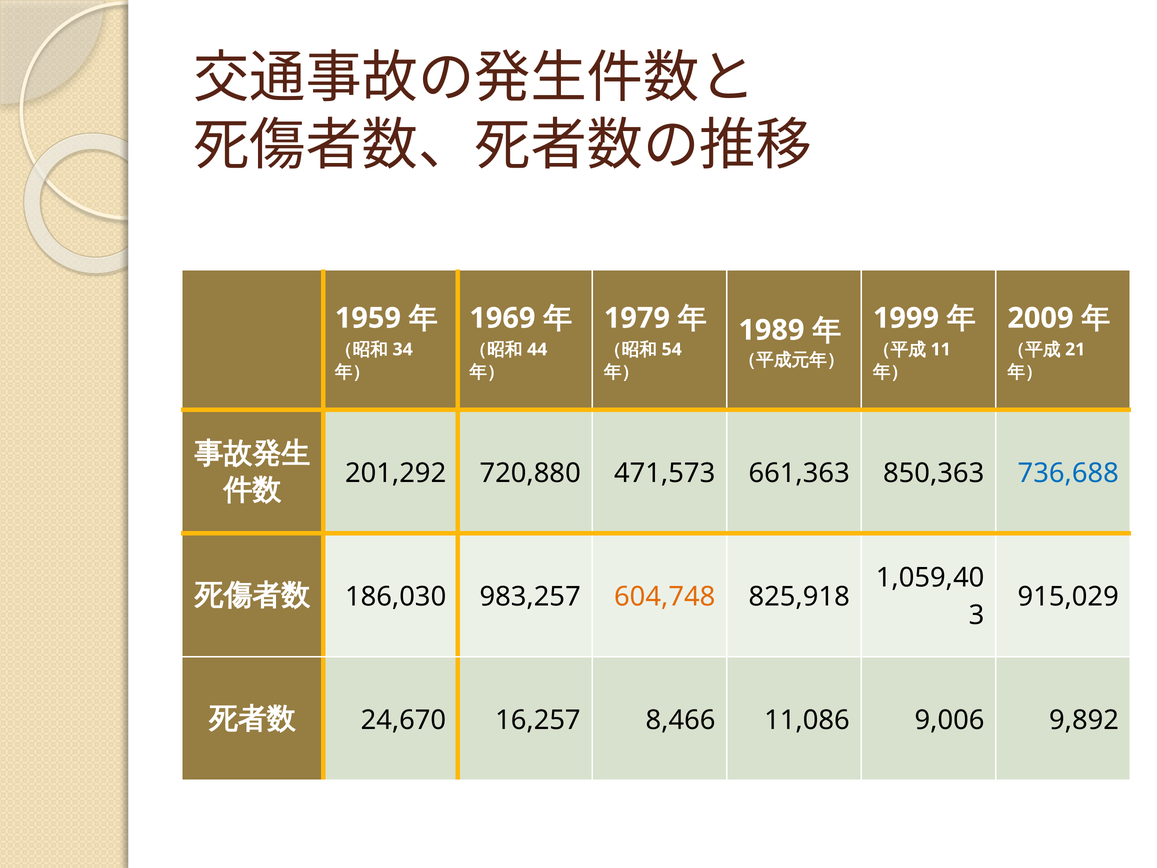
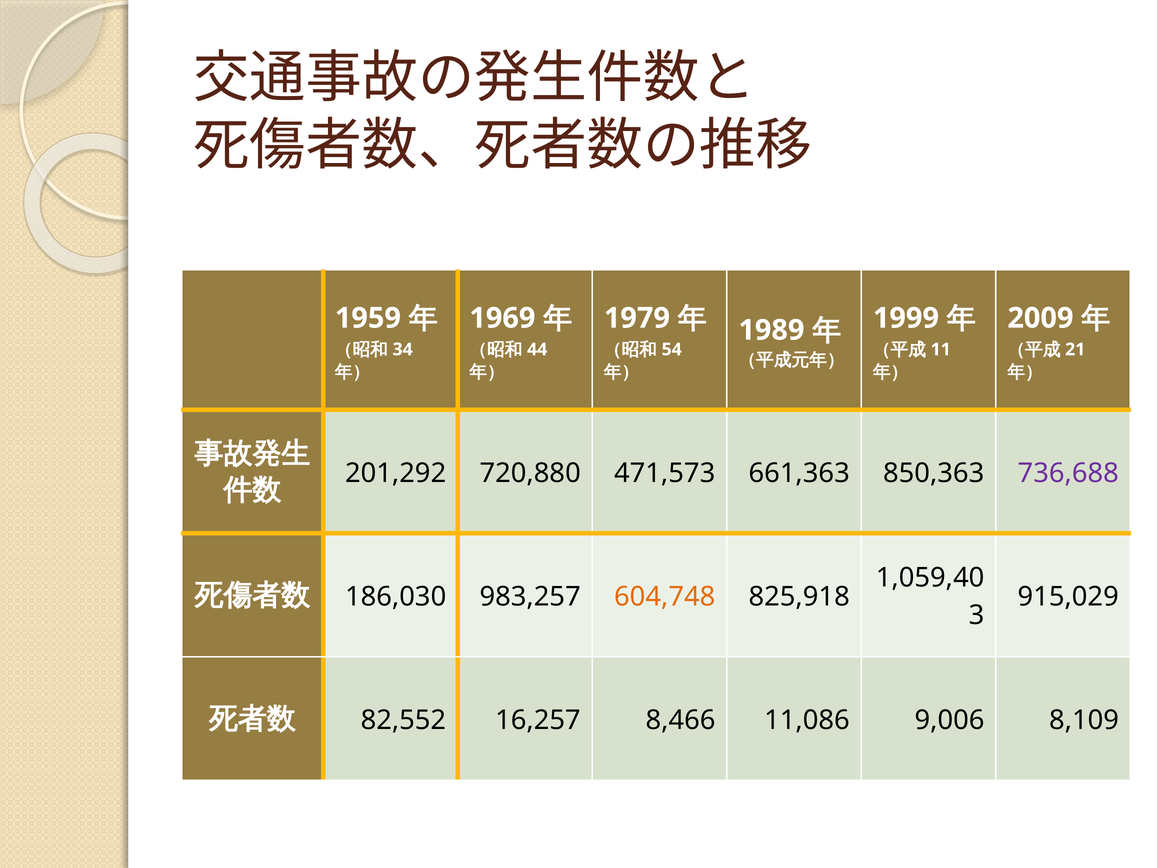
736,688 colour: blue -> purple
24,670: 24,670 -> 82,552
9,892: 9,892 -> 8,109
